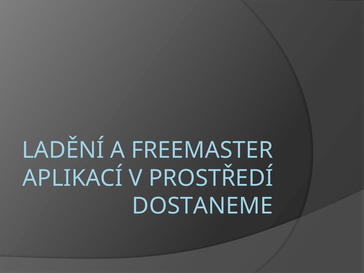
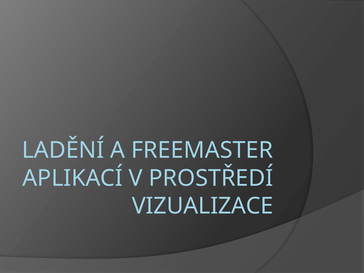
DOSTANEME: DOSTANEME -> VIZUALIZACE
